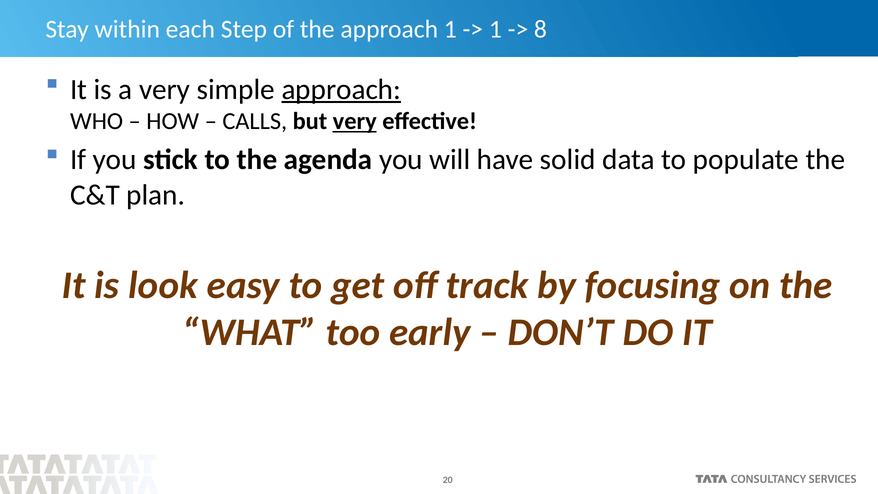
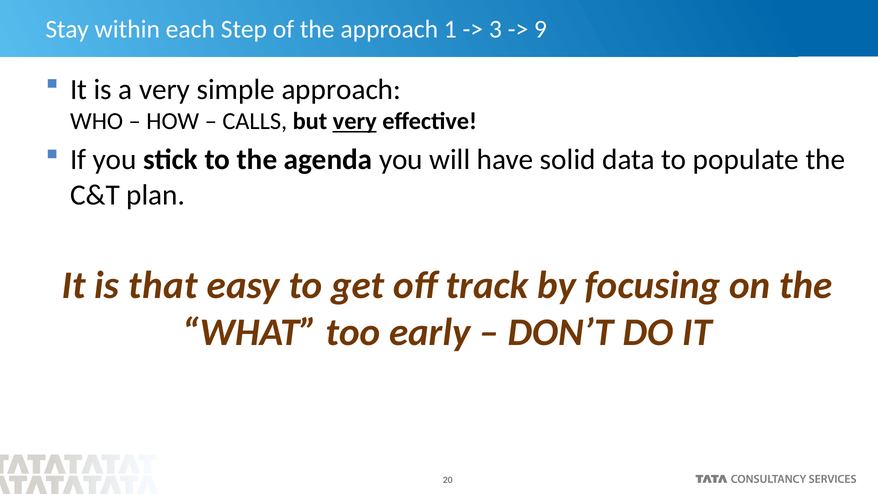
1 at (495, 29): 1 -> 3
8: 8 -> 9
approach at (341, 90) underline: present -> none
look: look -> that
